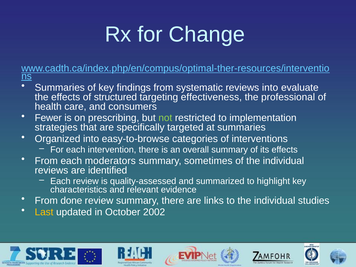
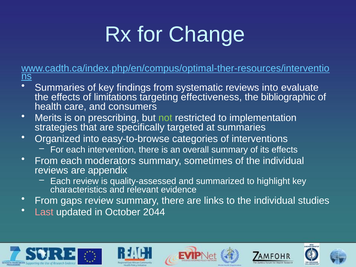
structured: structured -> limitations
professional: professional -> bibliographic
Fewer: Fewer -> Merits
identified: identified -> appendix
done: done -> gaps
Last colour: yellow -> pink
2002: 2002 -> 2044
